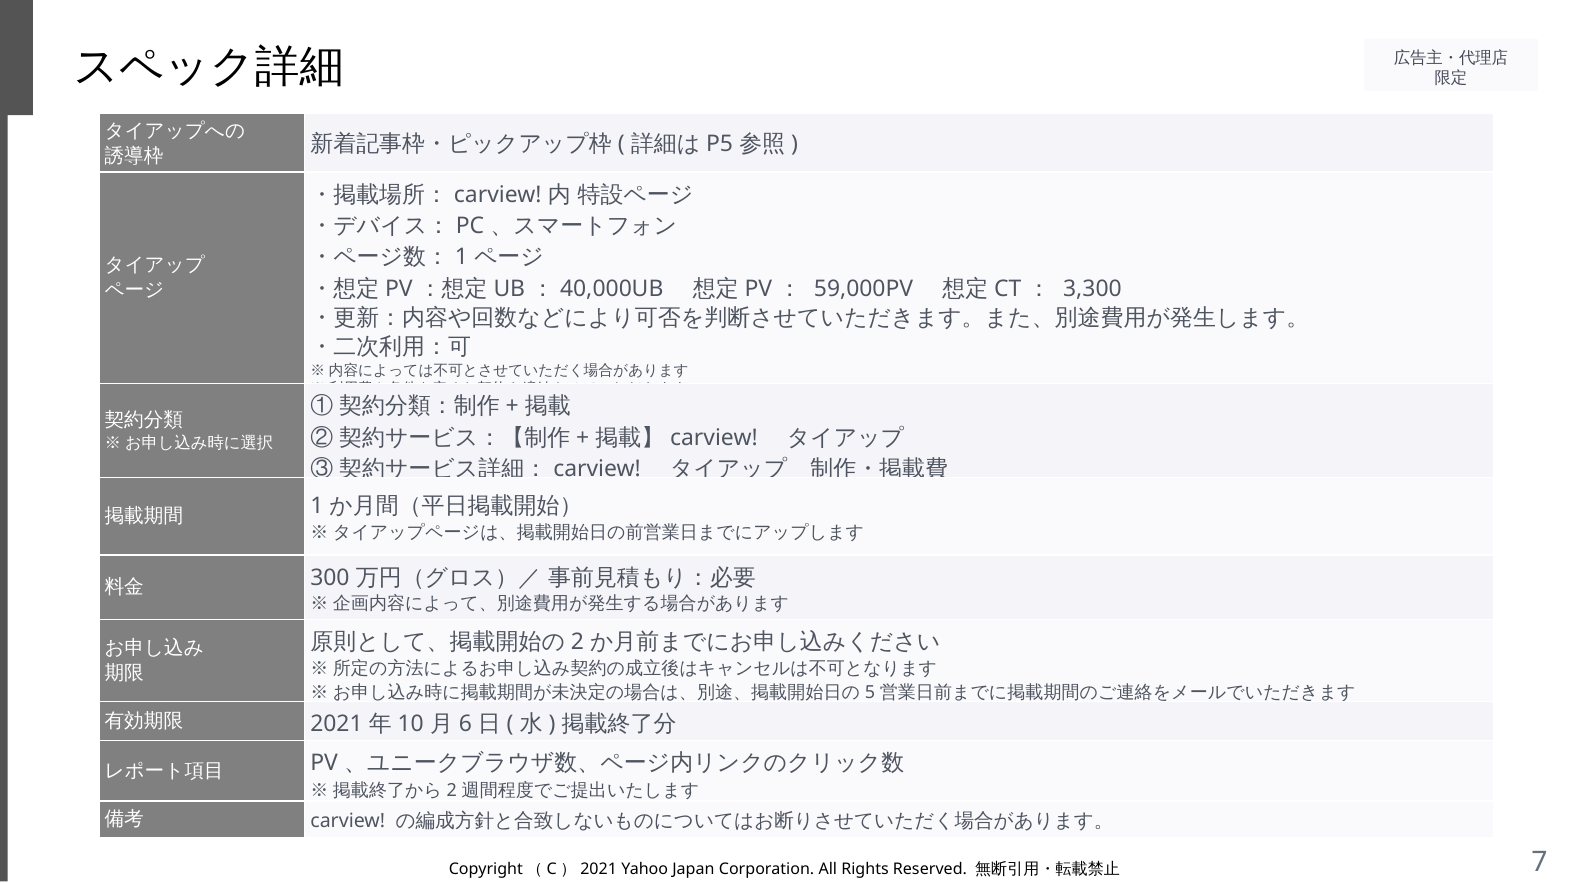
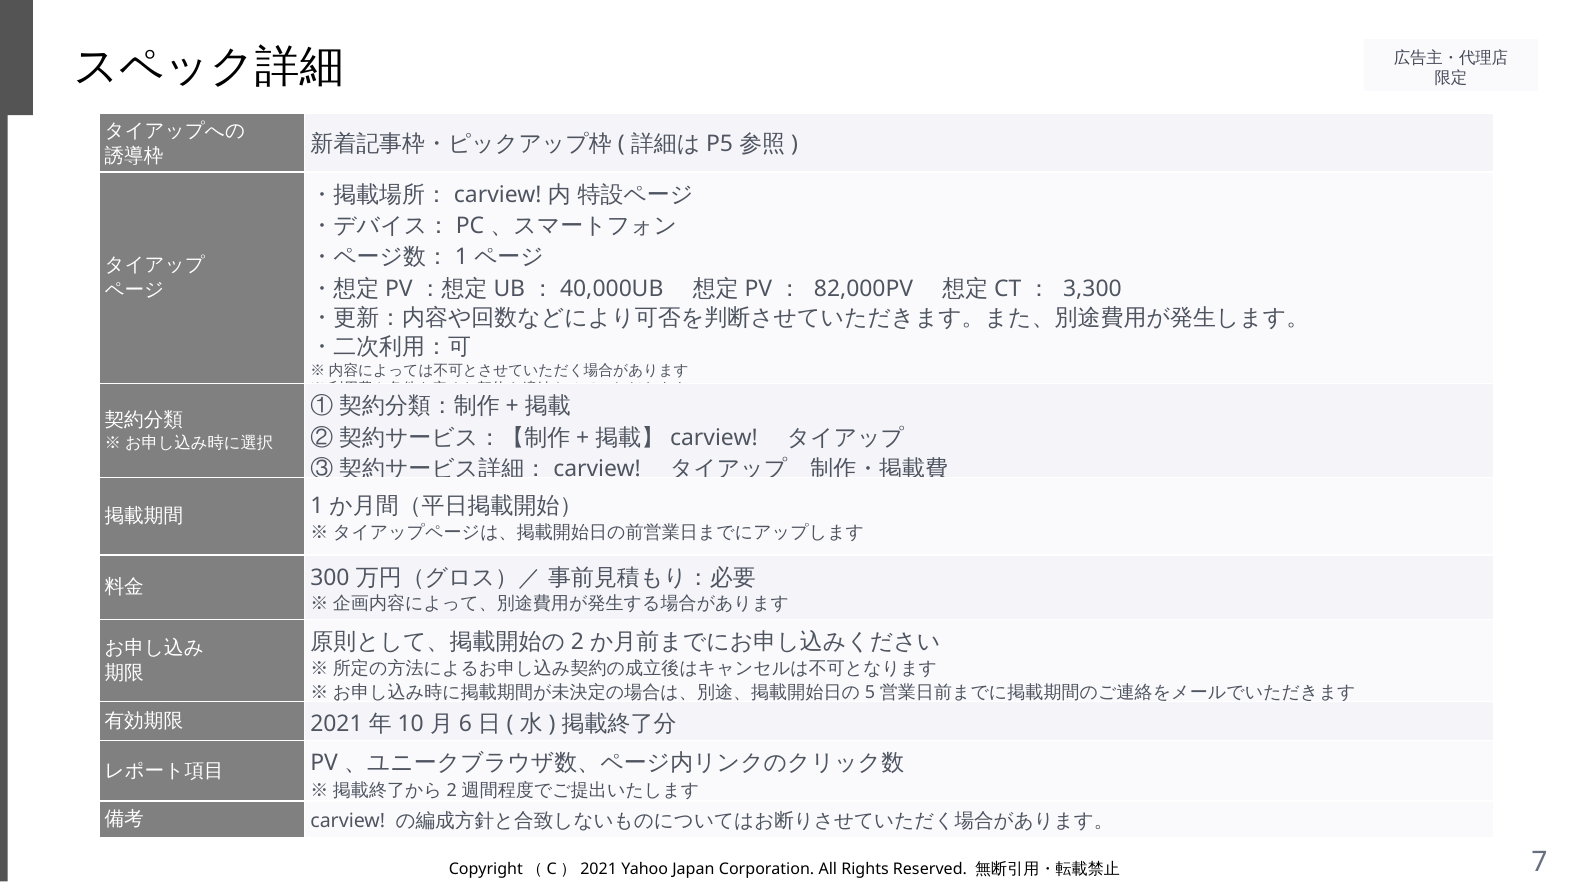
59,000PV: 59,000PV -> 82,000PV
